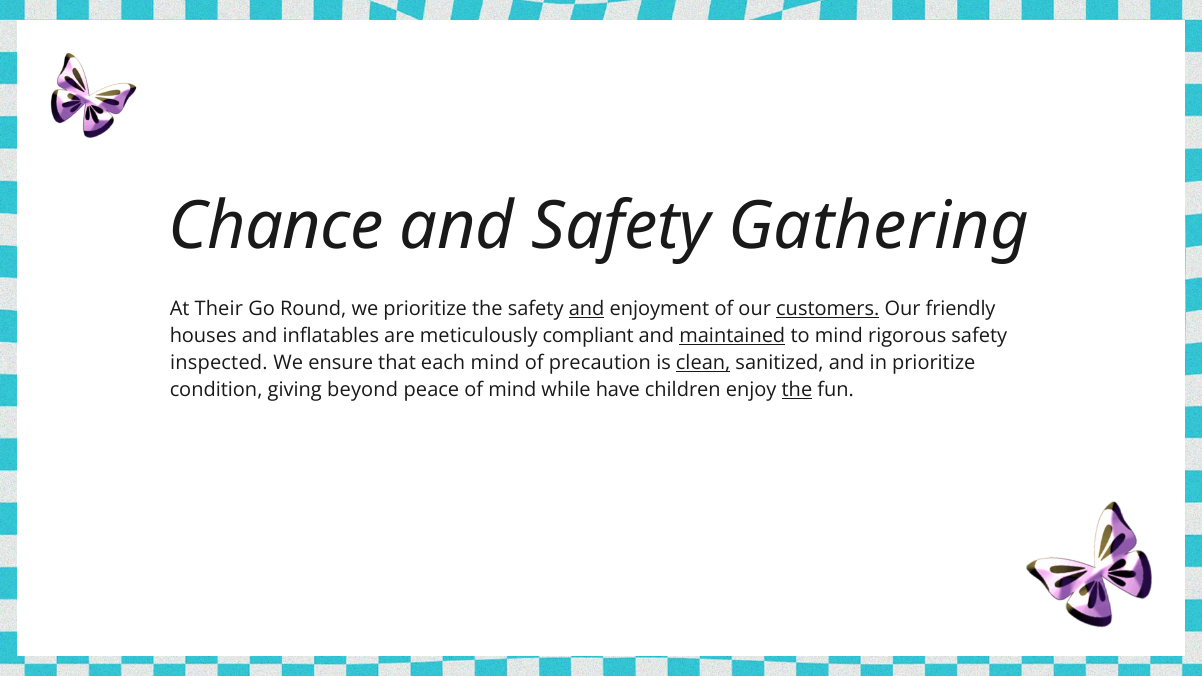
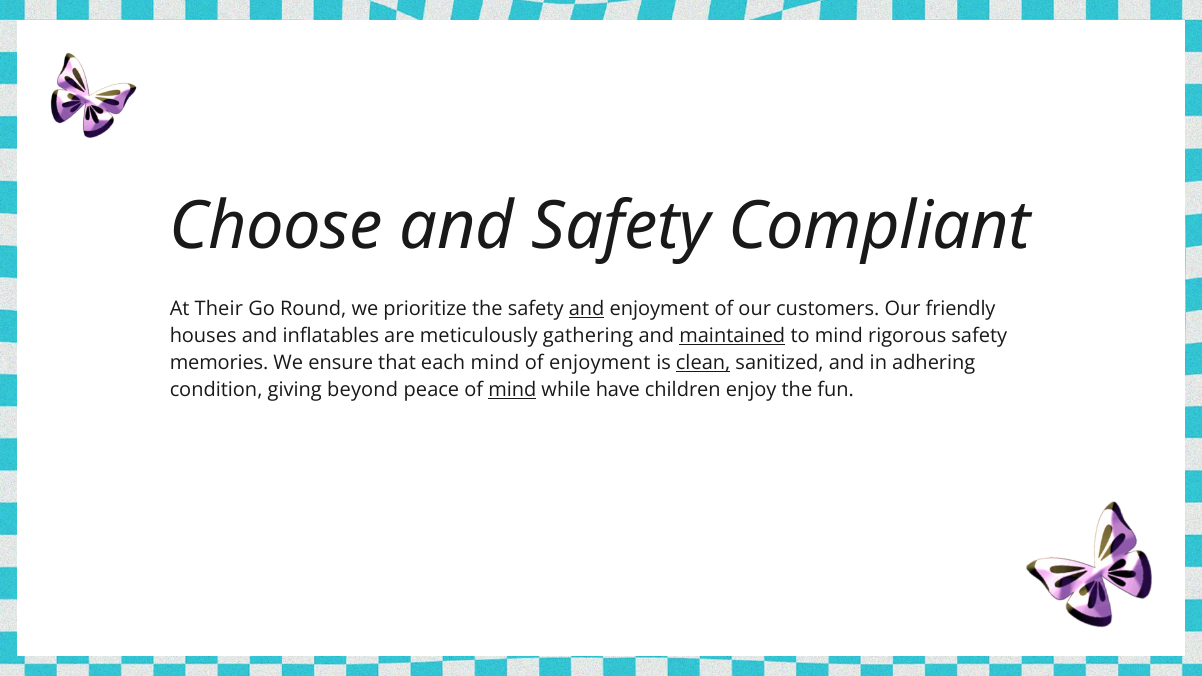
Chance: Chance -> Choose
Gathering: Gathering -> Compliant
customers underline: present -> none
compliant: compliant -> gathering
inspected: inspected -> memories
of precaution: precaution -> enjoyment
in prioritize: prioritize -> adhering
mind at (512, 390) underline: none -> present
the at (797, 390) underline: present -> none
